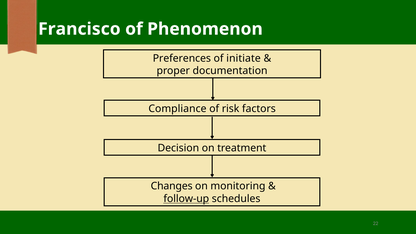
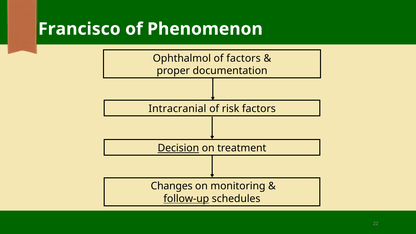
Preferences: Preferences -> Ophthalmol
of initiate: initiate -> factors
Compliance: Compliance -> Intracranial
Decision underline: none -> present
